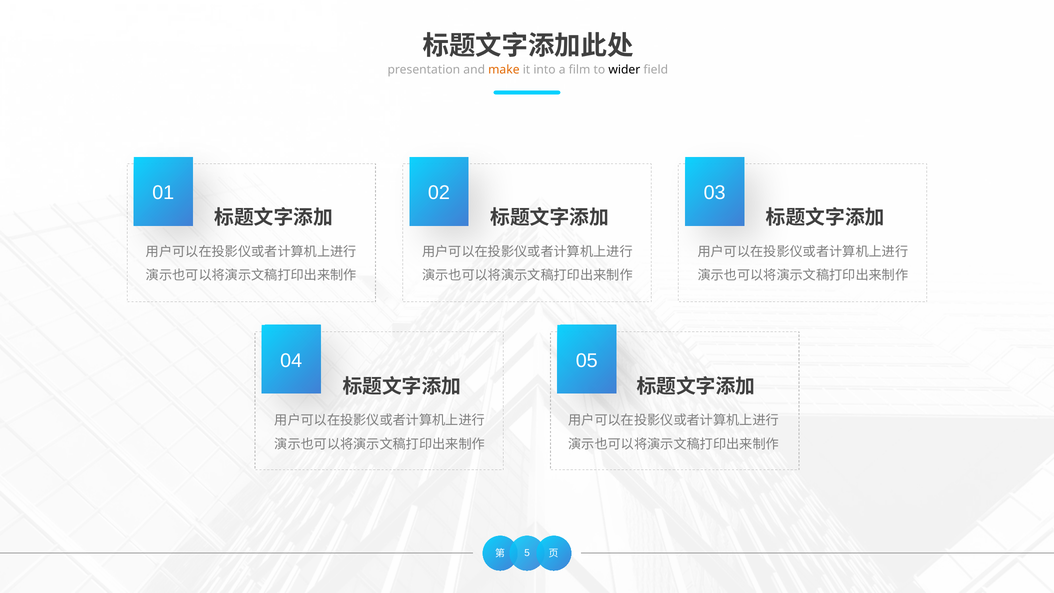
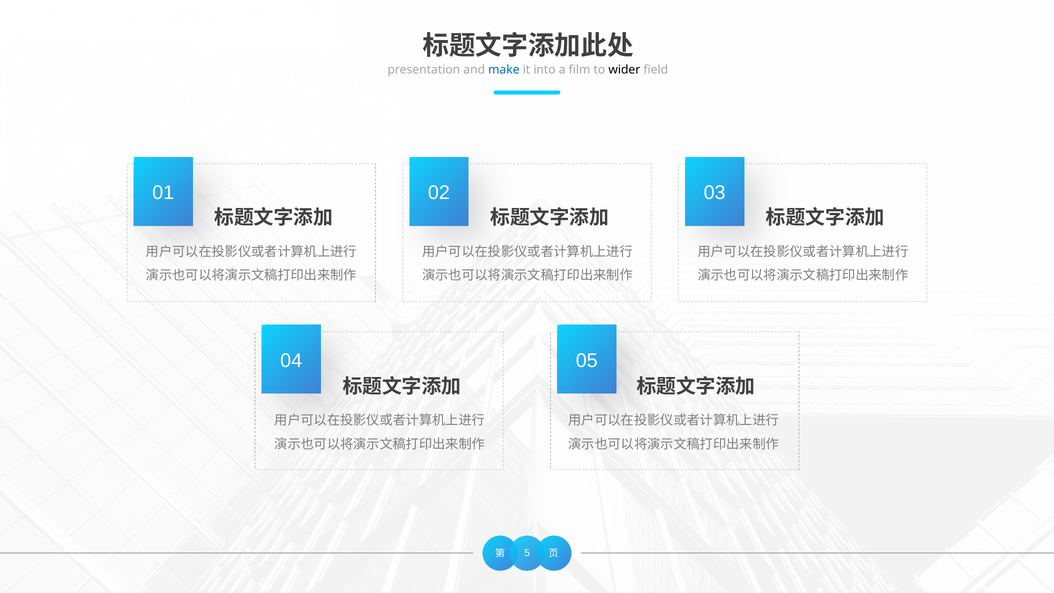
make colour: orange -> blue
